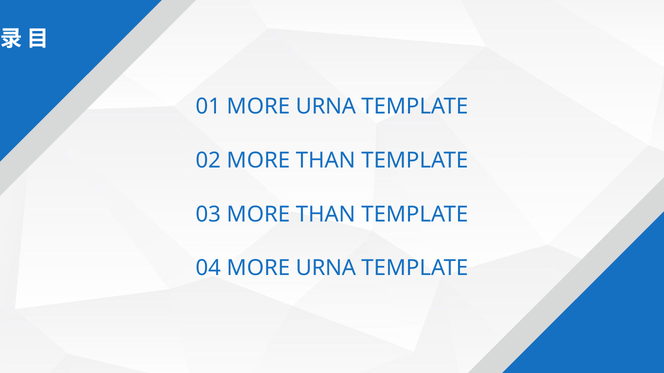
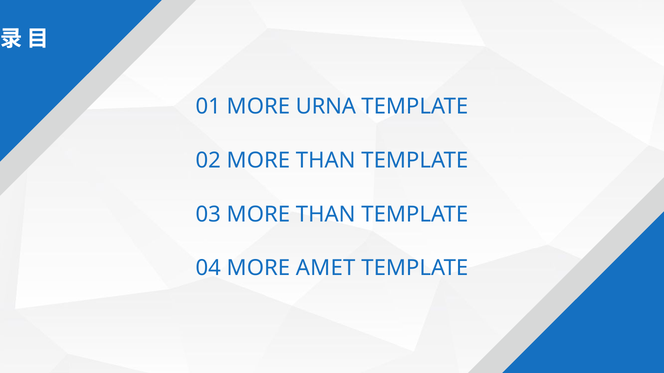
04 MORE URNA: URNA -> AMET
